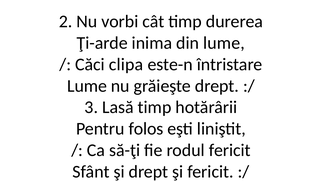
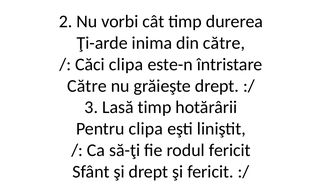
din lume: lume -> către
Lume at (87, 86): Lume -> Către
Pentru folos: folos -> clipa
